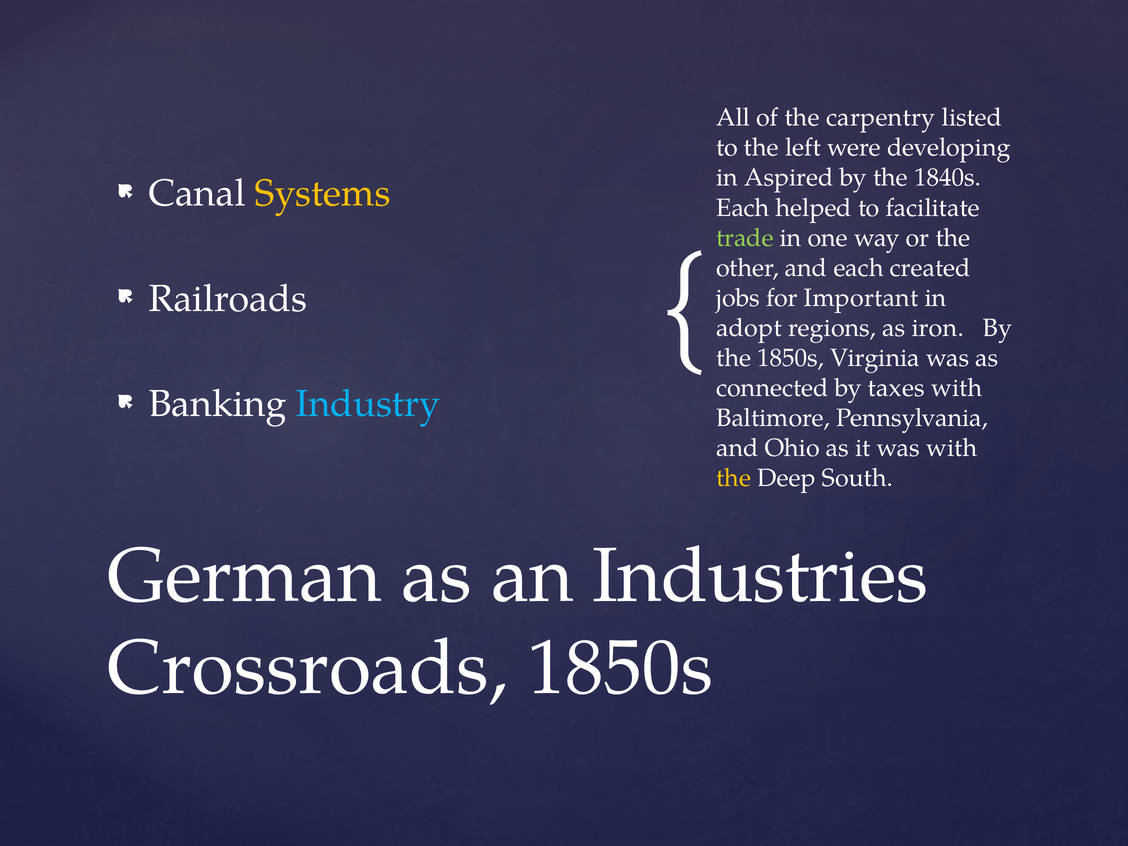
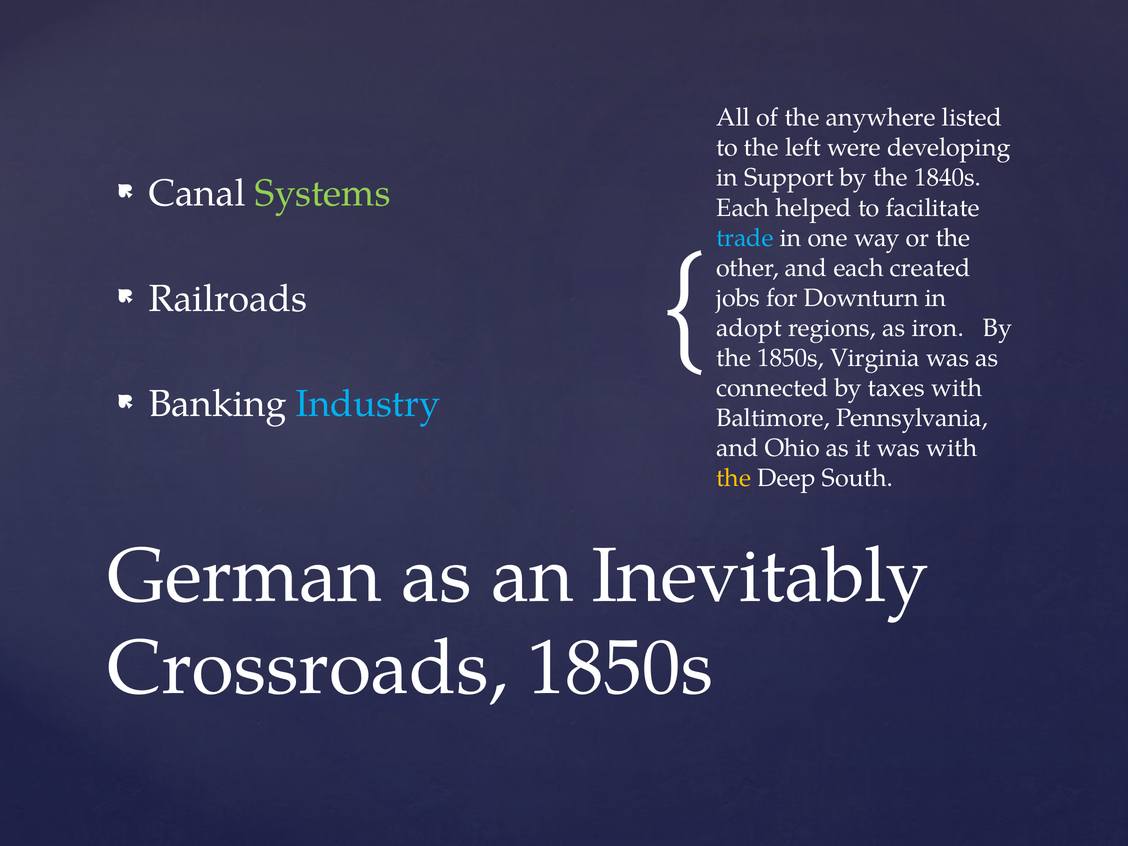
carpentry: carpentry -> anywhere
Aspired: Aspired -> Support
Systems colour: yellow -> light green
trade colour: light green -> light blue
Important: Important -> Downturn
Industries: Industries -> Inevitably
